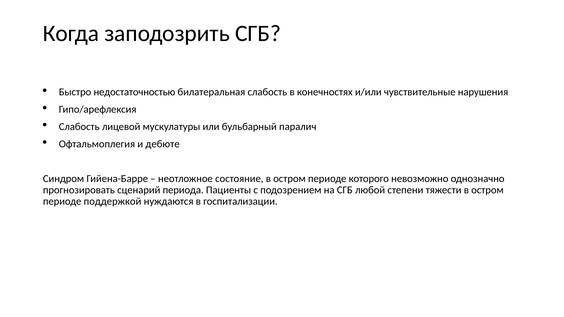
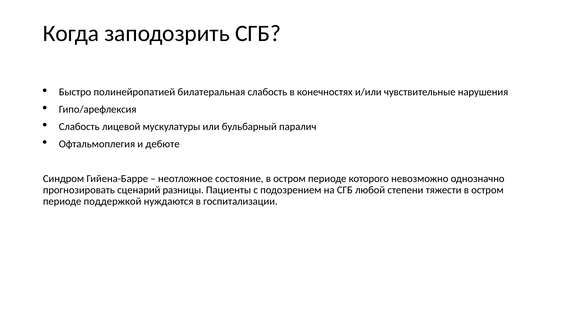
недостаточностью: недостаточностью -> полинейропатией
периода: периода -> разницы
